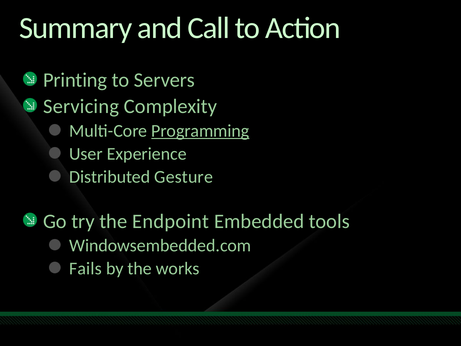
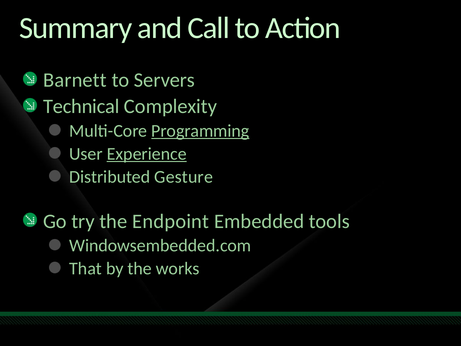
Printing: Printing -> Barnett
Servicing: Servicing -> Technical
Experience underline: none -> present
Fails: Fails -> That
